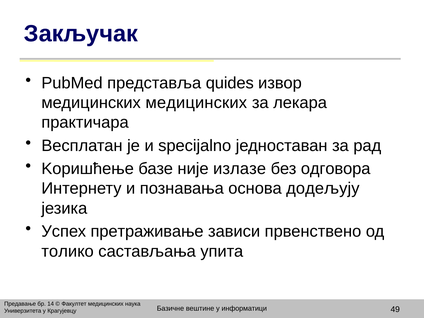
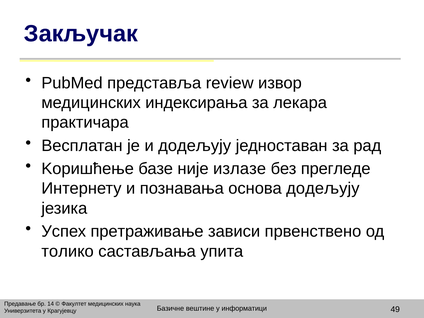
quides: quides -> review
медицинских медицинских: медицинских -> индексирања
и specijalno: specijalno -> додељују
одговора: одговора -> прегледе
